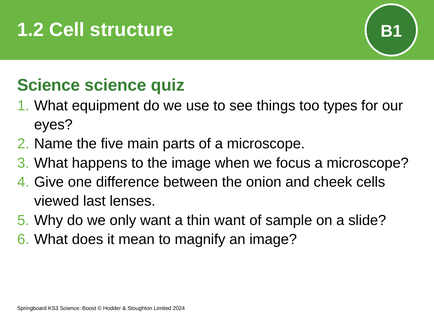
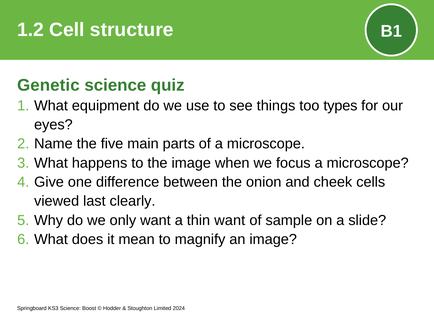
Science at (48, 85): Science -> Genetic
lenses: lenses -> clearly
